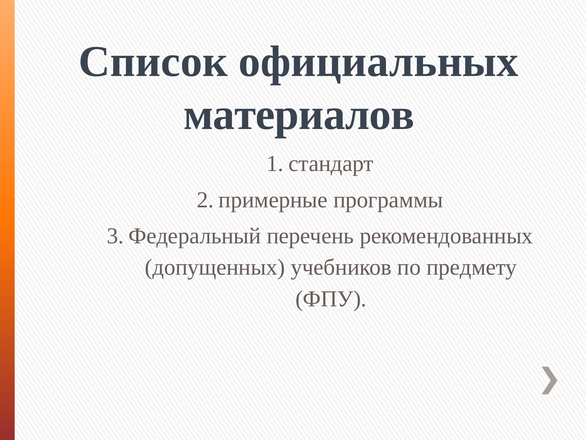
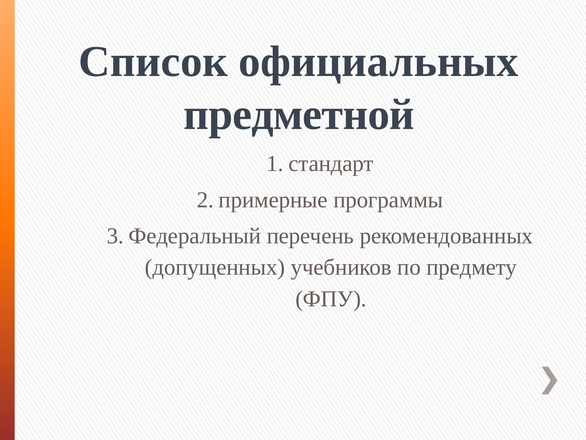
материалов: материалов -> предметной
